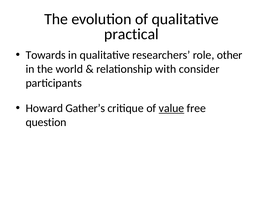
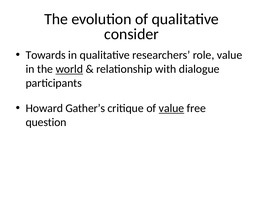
practical: practical -> consider
role other: other -> value
world underline: none -> present
consider: consider -> dialogue
